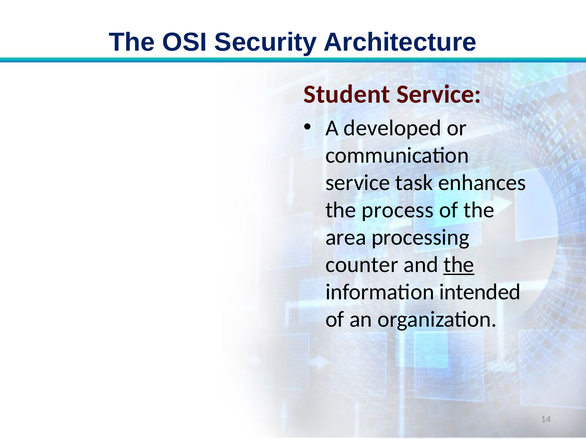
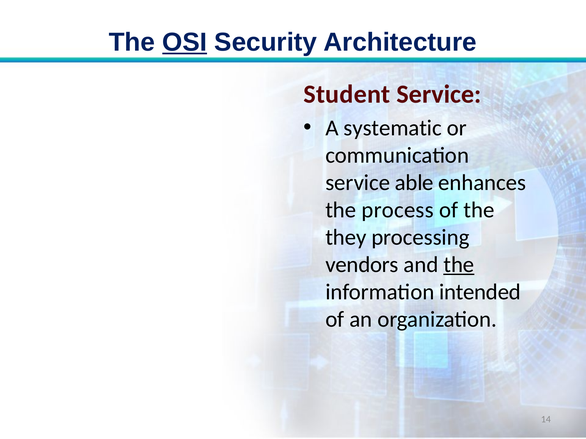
OSI underline: none -> present
developed: developed -> systematic
task: task -> able
area: area -> they
counter: counter -> vendors
